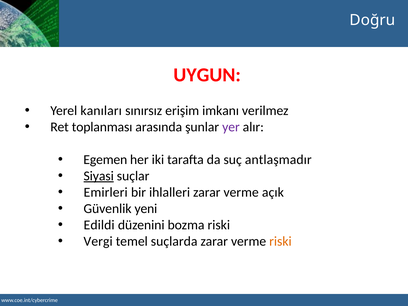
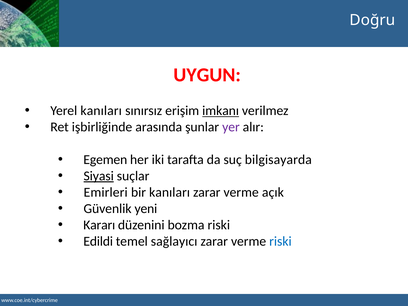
imkanı underline: none -> present
toplanması: toplanması -> işbirliğinde
antlaşmadır: antlaşmadır -> bilgisayarda
bir ihlalleri: ihlalleri -> kanıları
Edildi: Edildi -> Kararı
Vergi: Vergi -> Edildi
suçlarda: suçlarda -> sağlayıcı
riski at (280, 241) colour: orange -> blue
